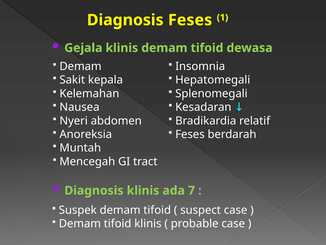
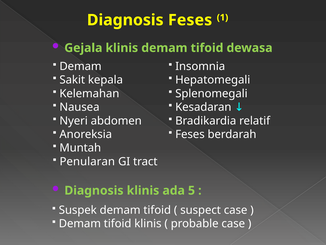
Mencegah: Mencegah -> Penularan
7: 7 -> 5
